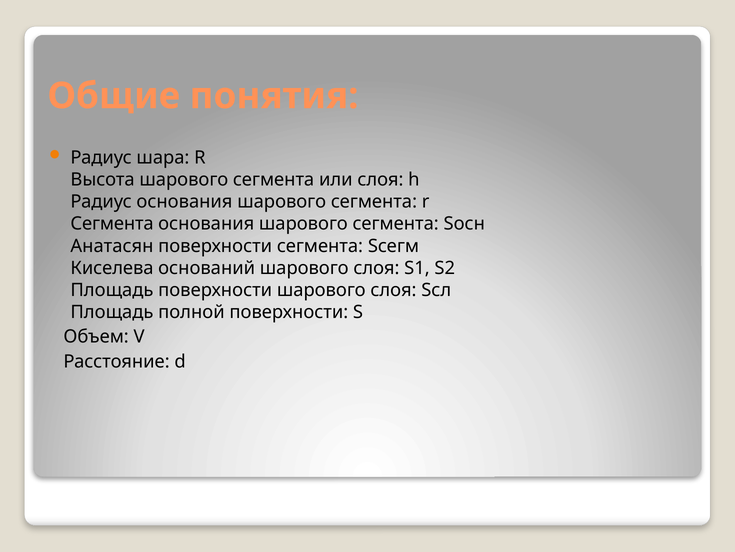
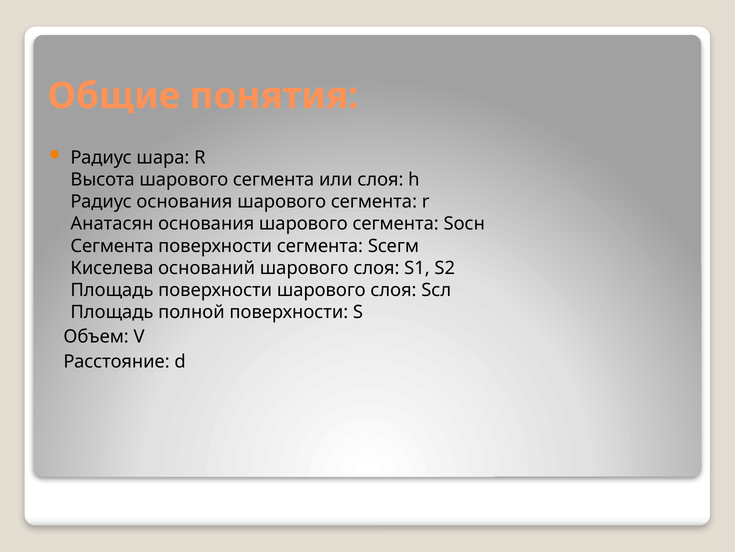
Сегмента at (112, 224): Сегмента -> Анатасян
Анатасян at (112, 246): Анатасян -> Сегмента
